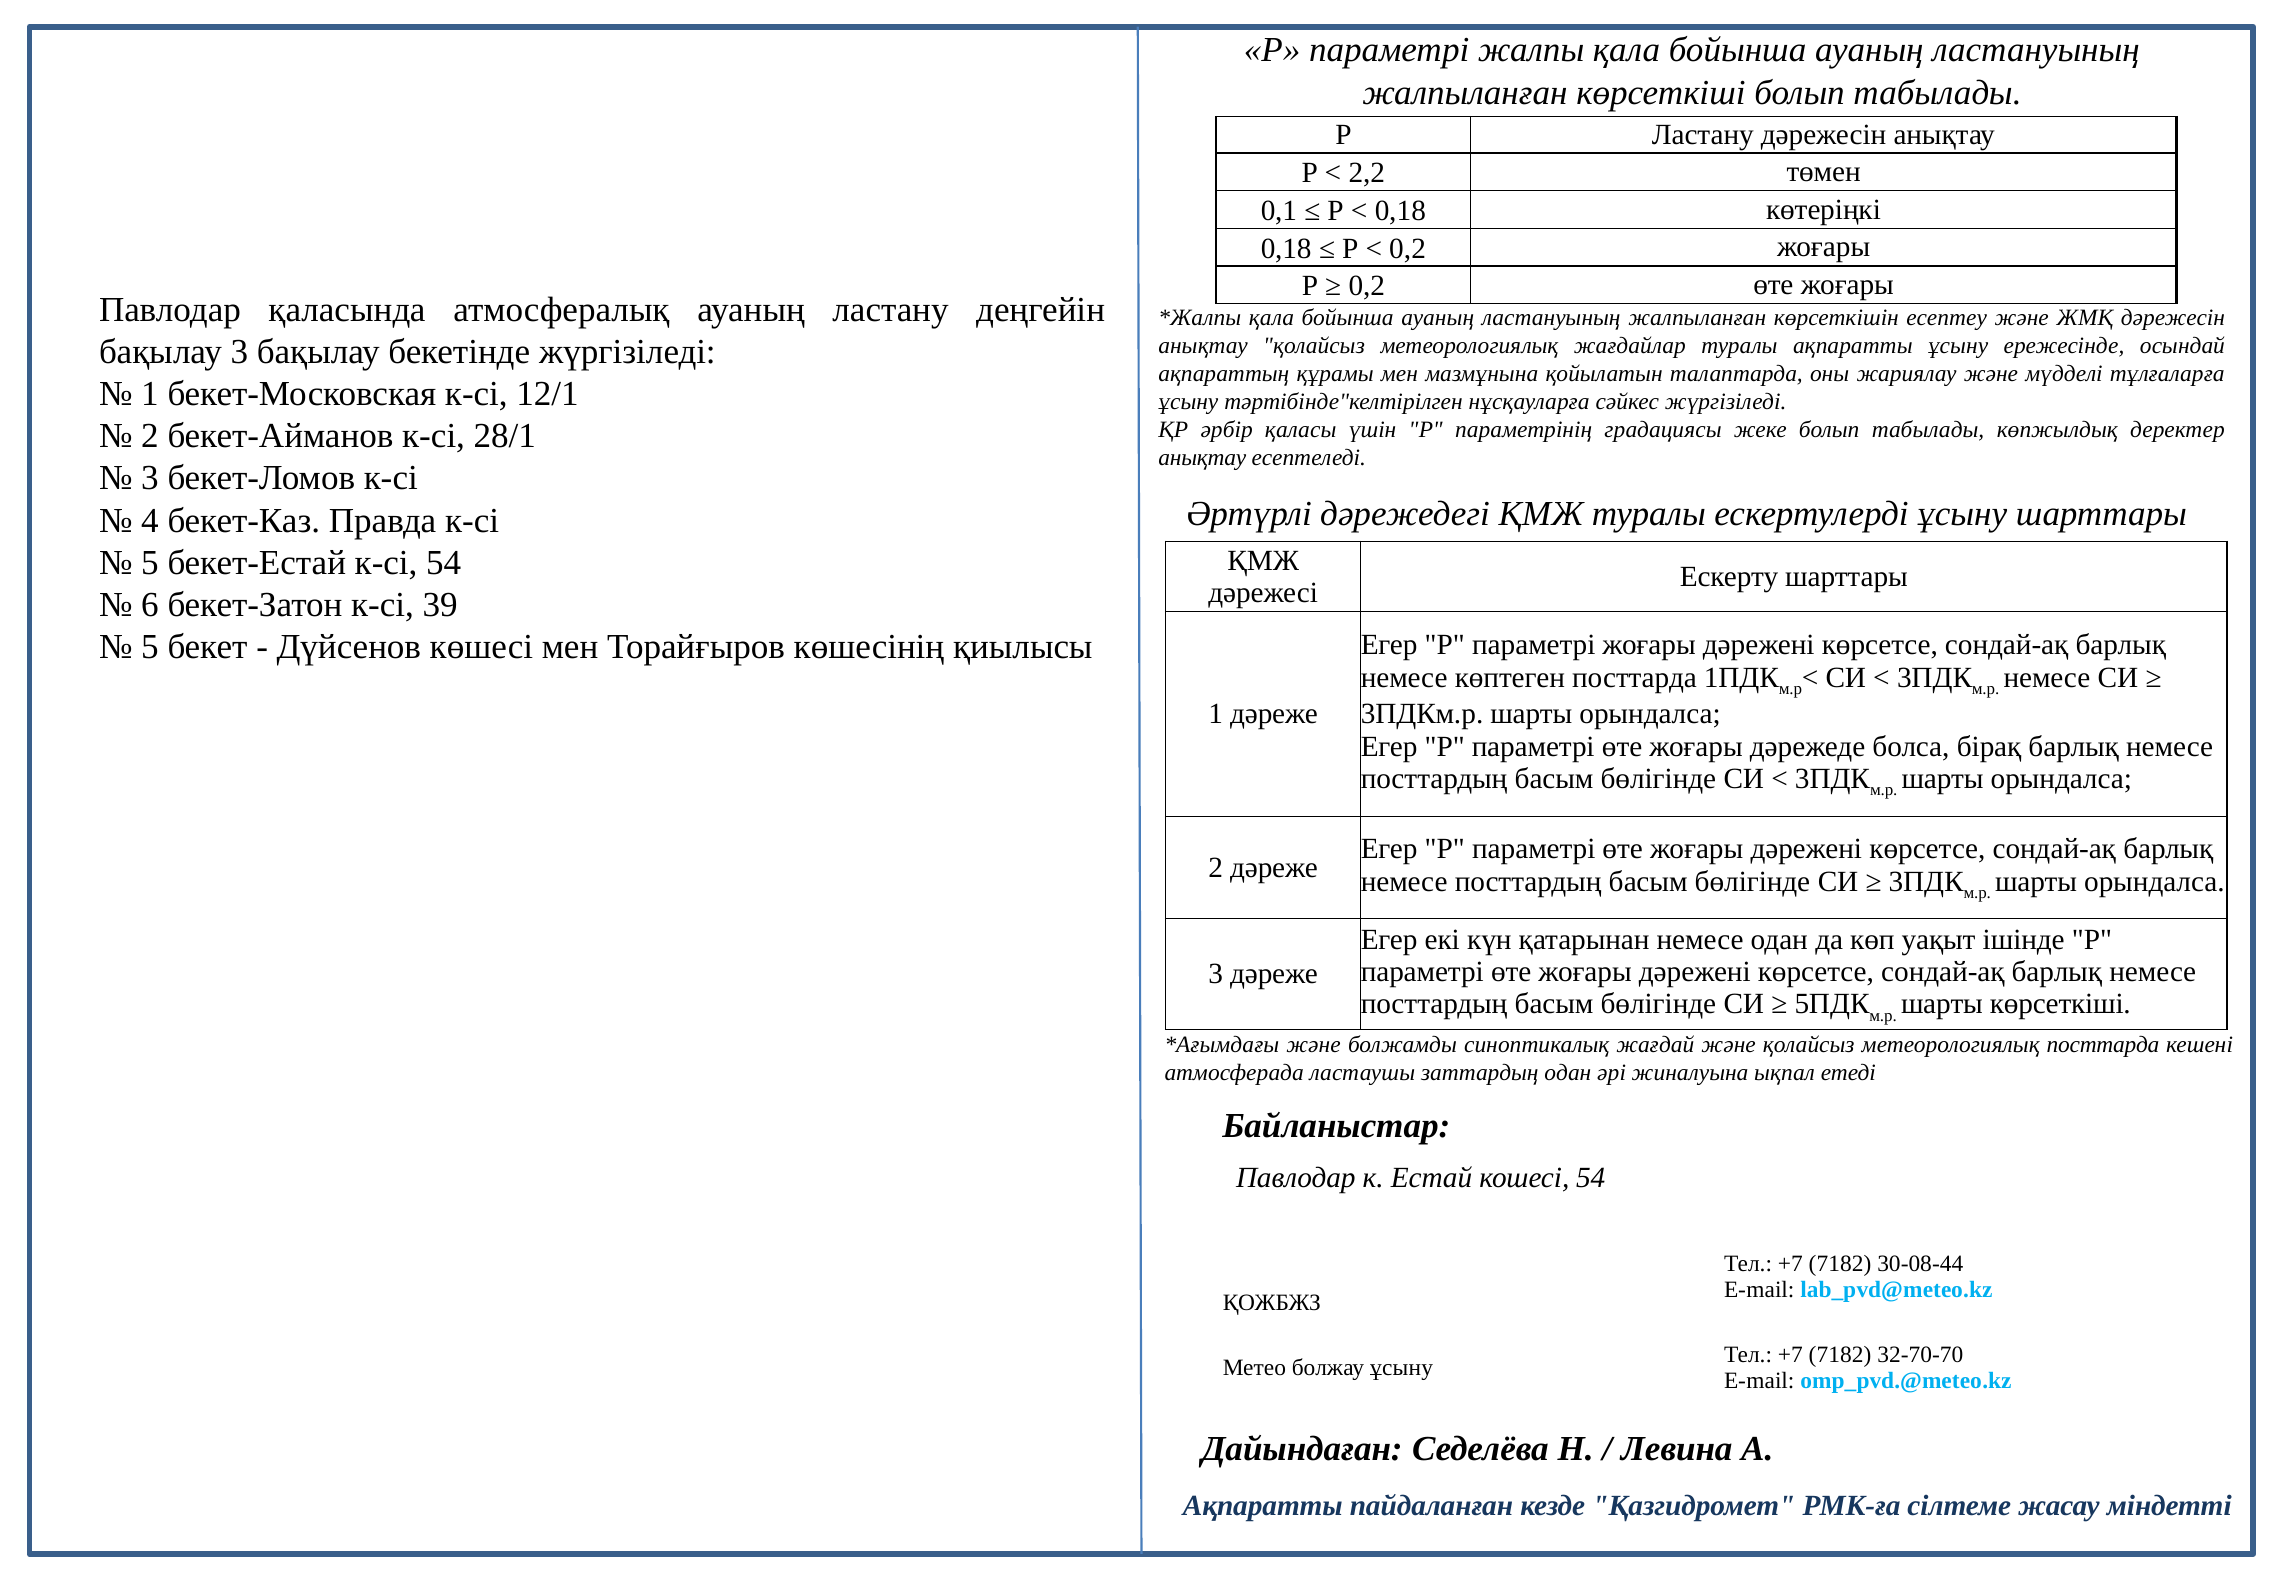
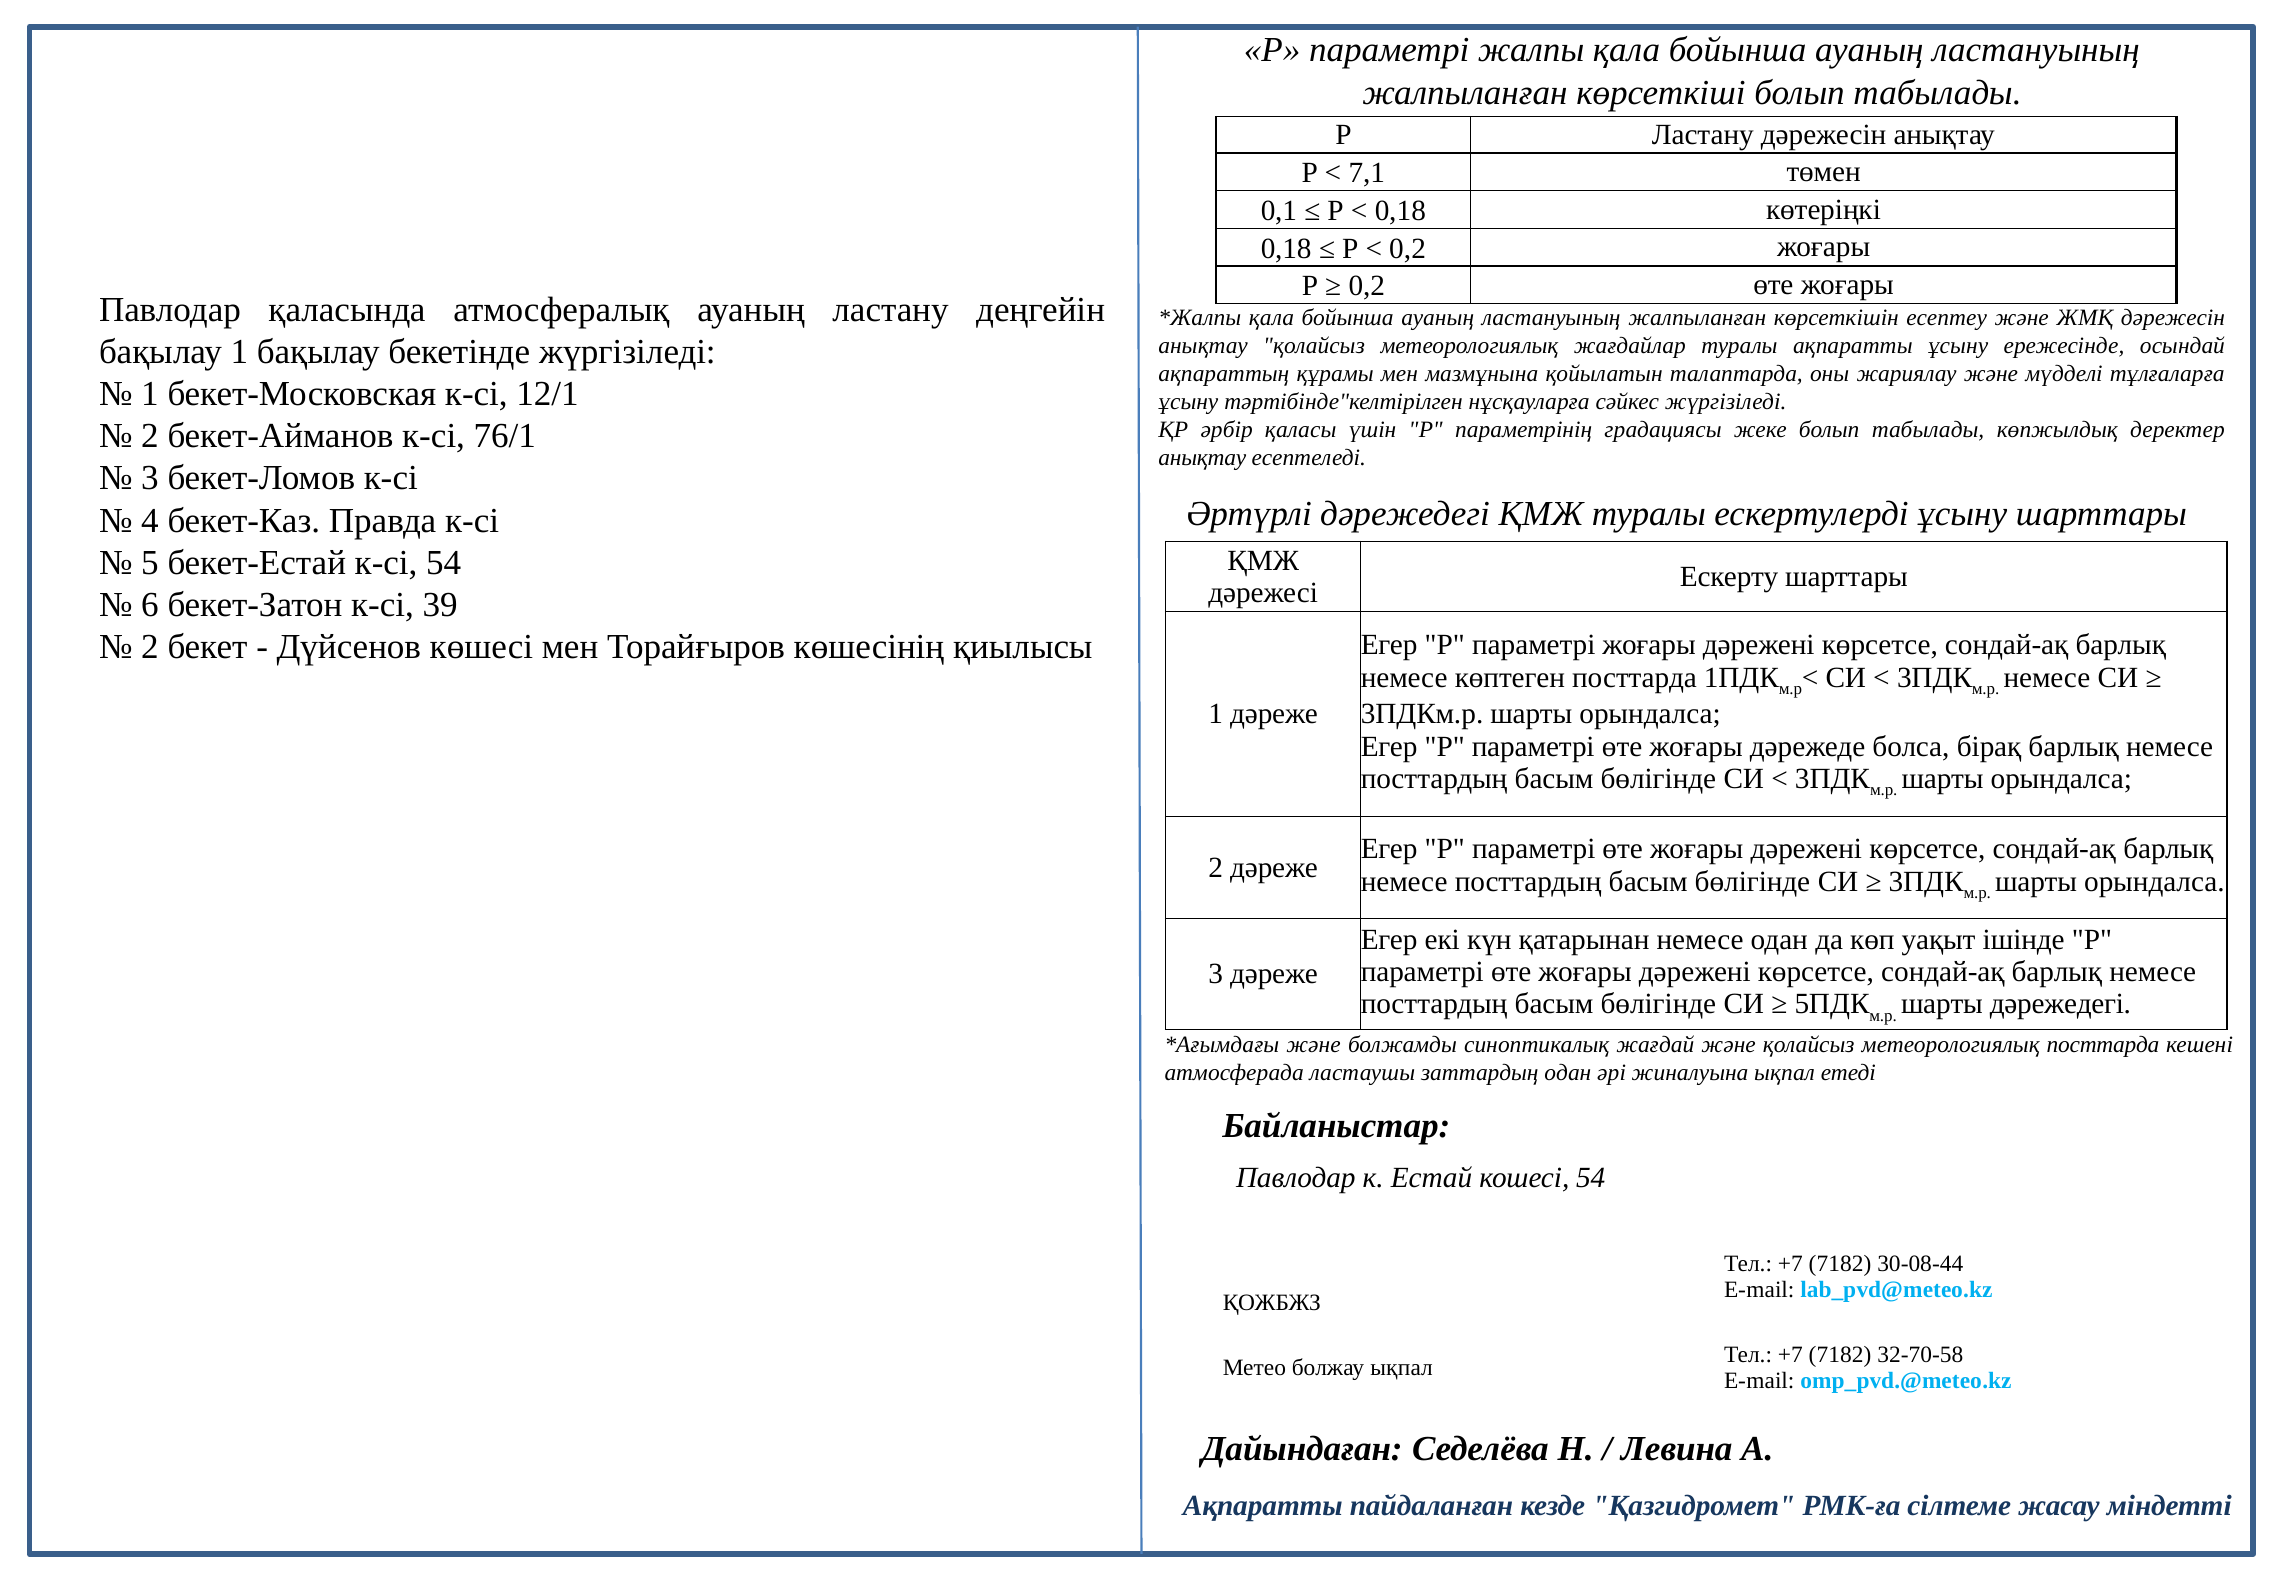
2,2: 2,2 -> 7,1
бақылау 3: 3 -> 1
28/1: 28/1 -> 76/1
5 at (150, 647): 5 -> 2
шарты көрсеткіші: көрсеткіші -> дәрежедегі
32-70-70: 32-70-70 -> 32-70-58
болжау ұсыну: ұсыну -> ықпал
